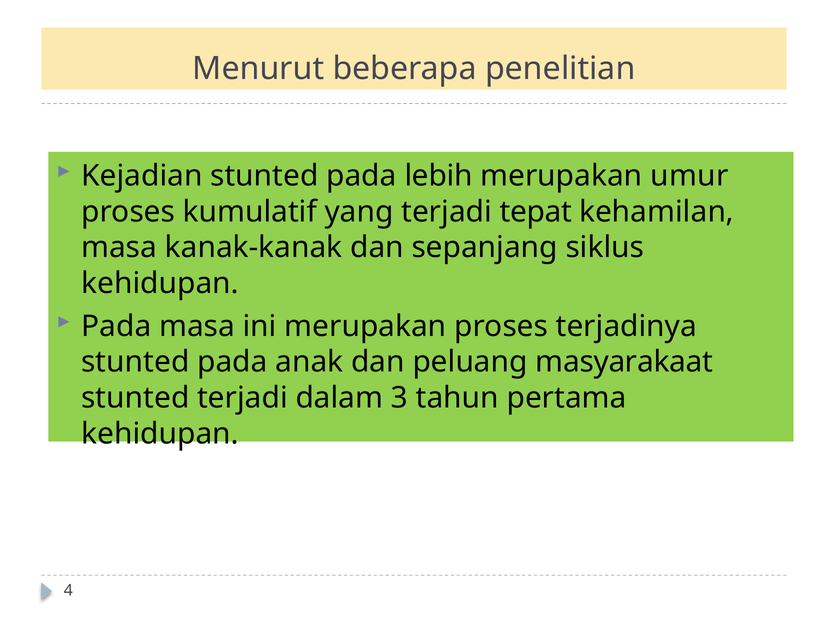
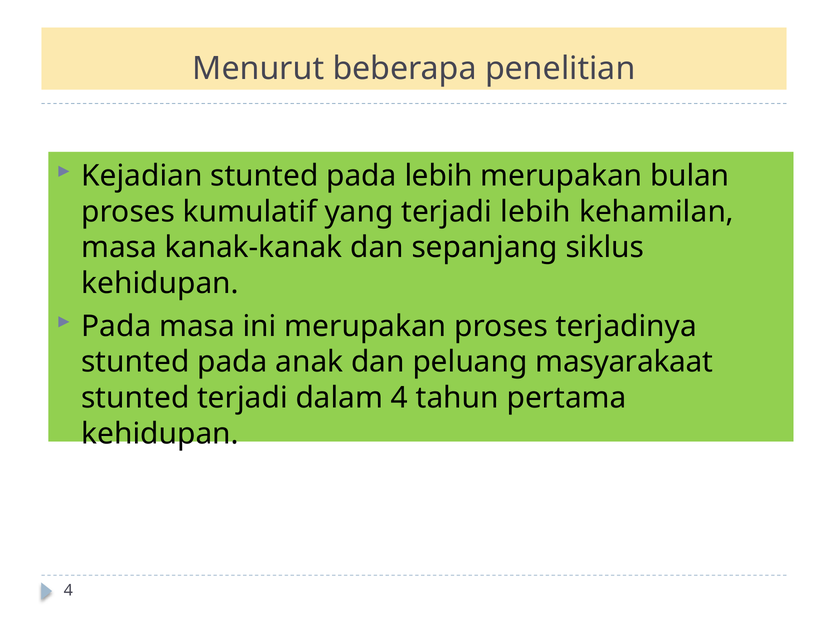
umur: umur -> bulan
terjadi tepat: tepat -> lebih
dalam 3: 3 -> 4
